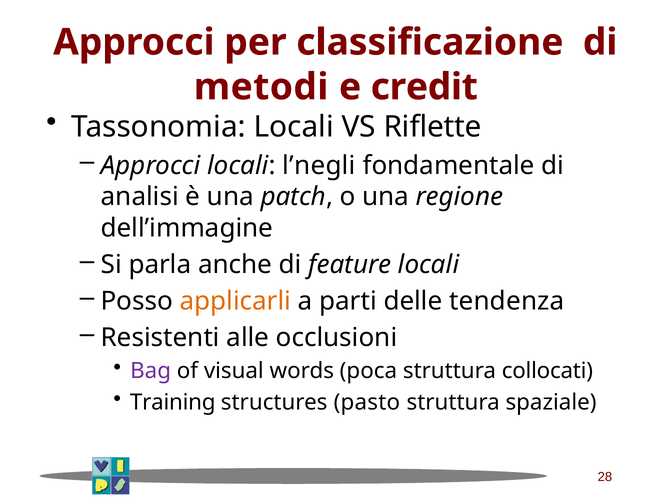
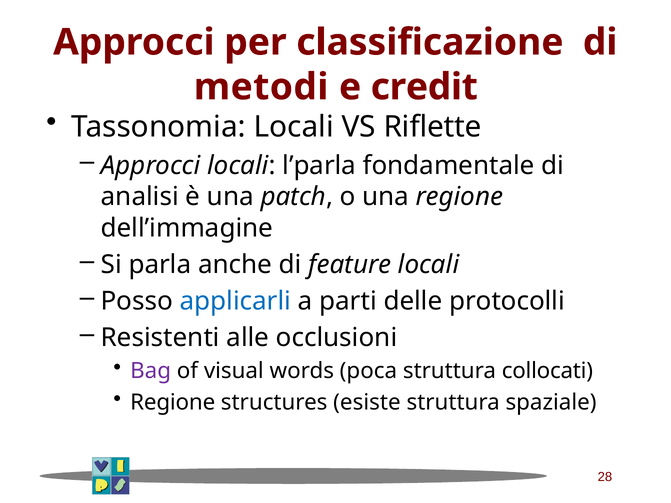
l’negli: l’negli -> l’parla
applicarli colour: orange -> blue
tendenza: tendenza -> protocolli
Training at (173, 403): Training -> Regione
pasto: pasto -> esiste
